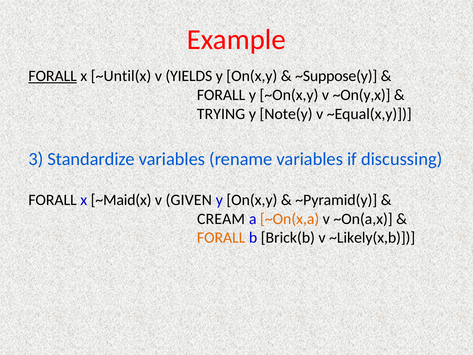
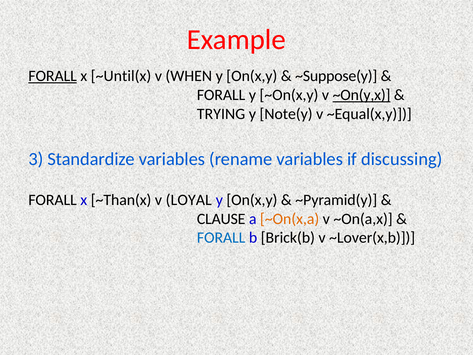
YIELDS: YIELDS -> WHEN
~On(y,x underline: none -> present
~Maid(x: ~Maid(x -> ~Than(x
GIVEN: GIVEN -> LOYAL
CREAM: CREAM -> CLAUSE
FORALL at (221, 238) colour: orange -> blue
~Likely(x,b: ~Likely(x,b -> ~Lover(x,b
